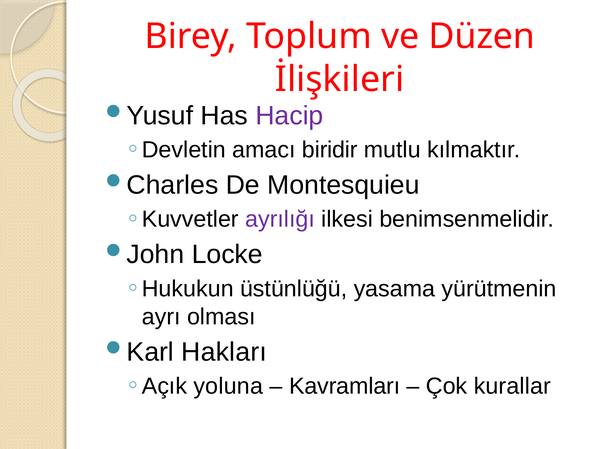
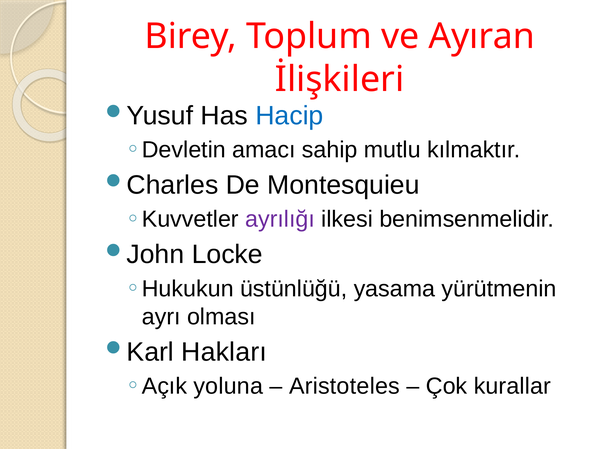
Düzen: Düzen -> Ayıran
Hacip colour: purple -> blue
biridir: biridir -> sahip
Kavramları: Kavramları -> Aristoteles
